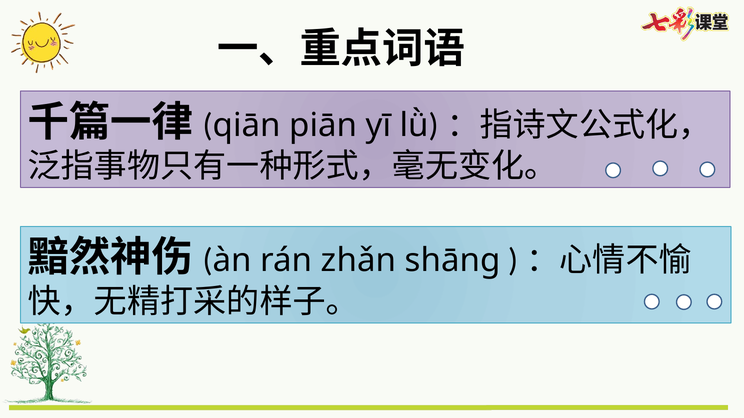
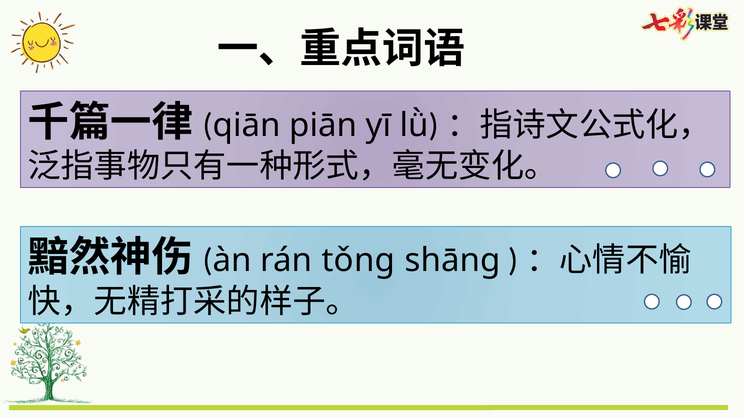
zhǎn: zhǎn -> tǒng
